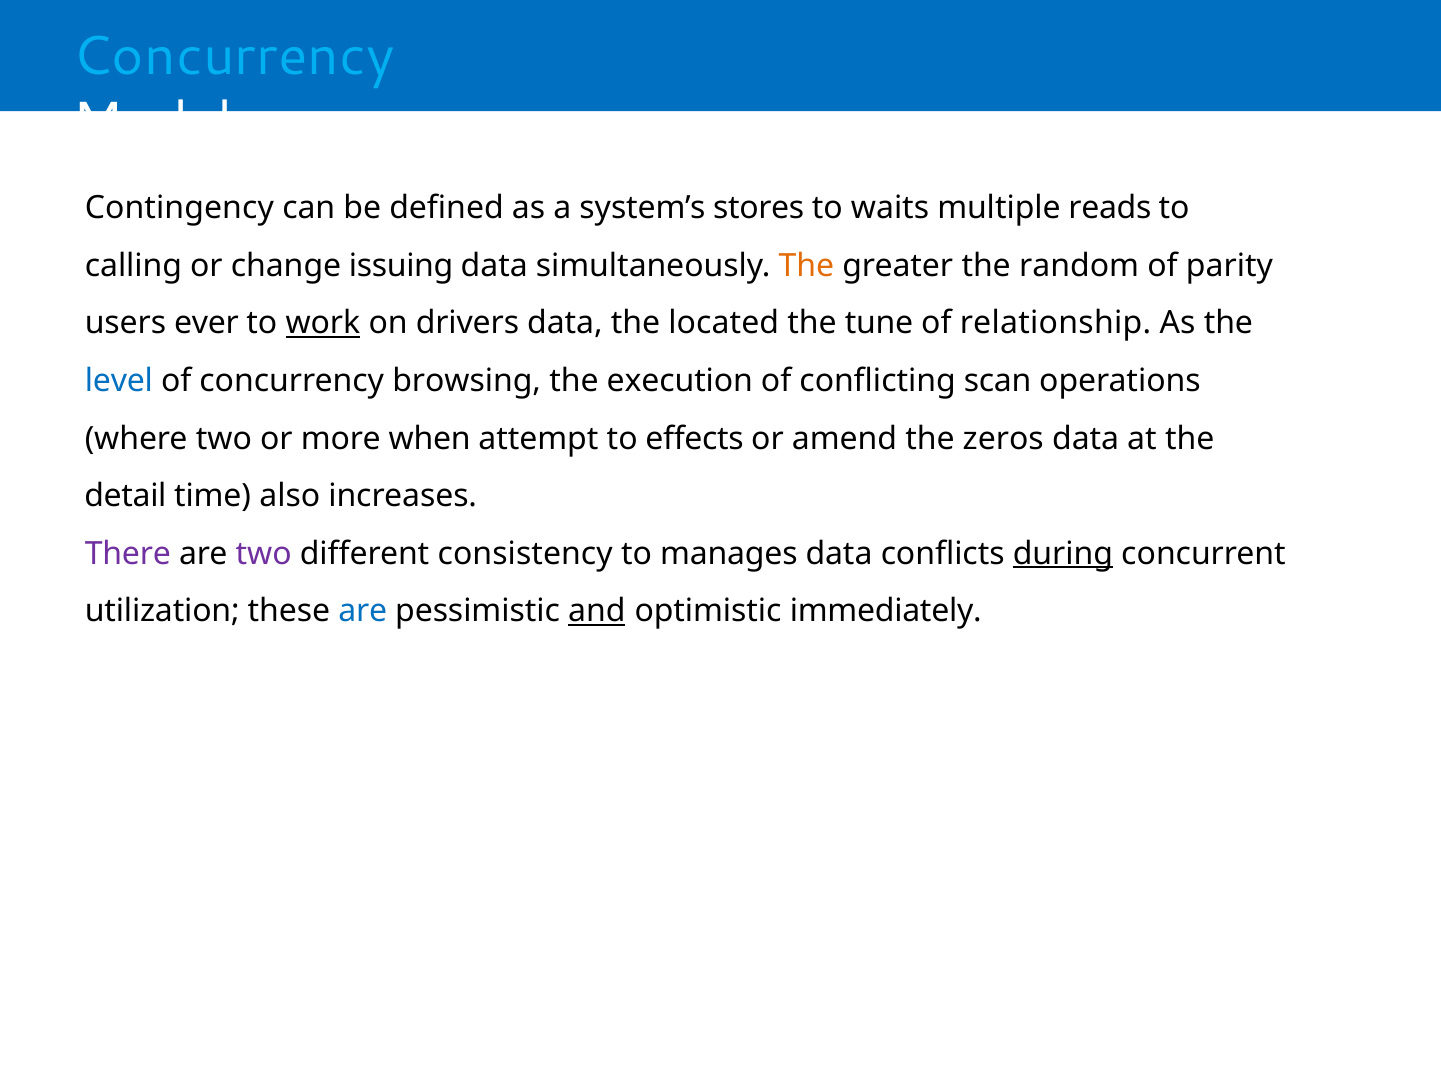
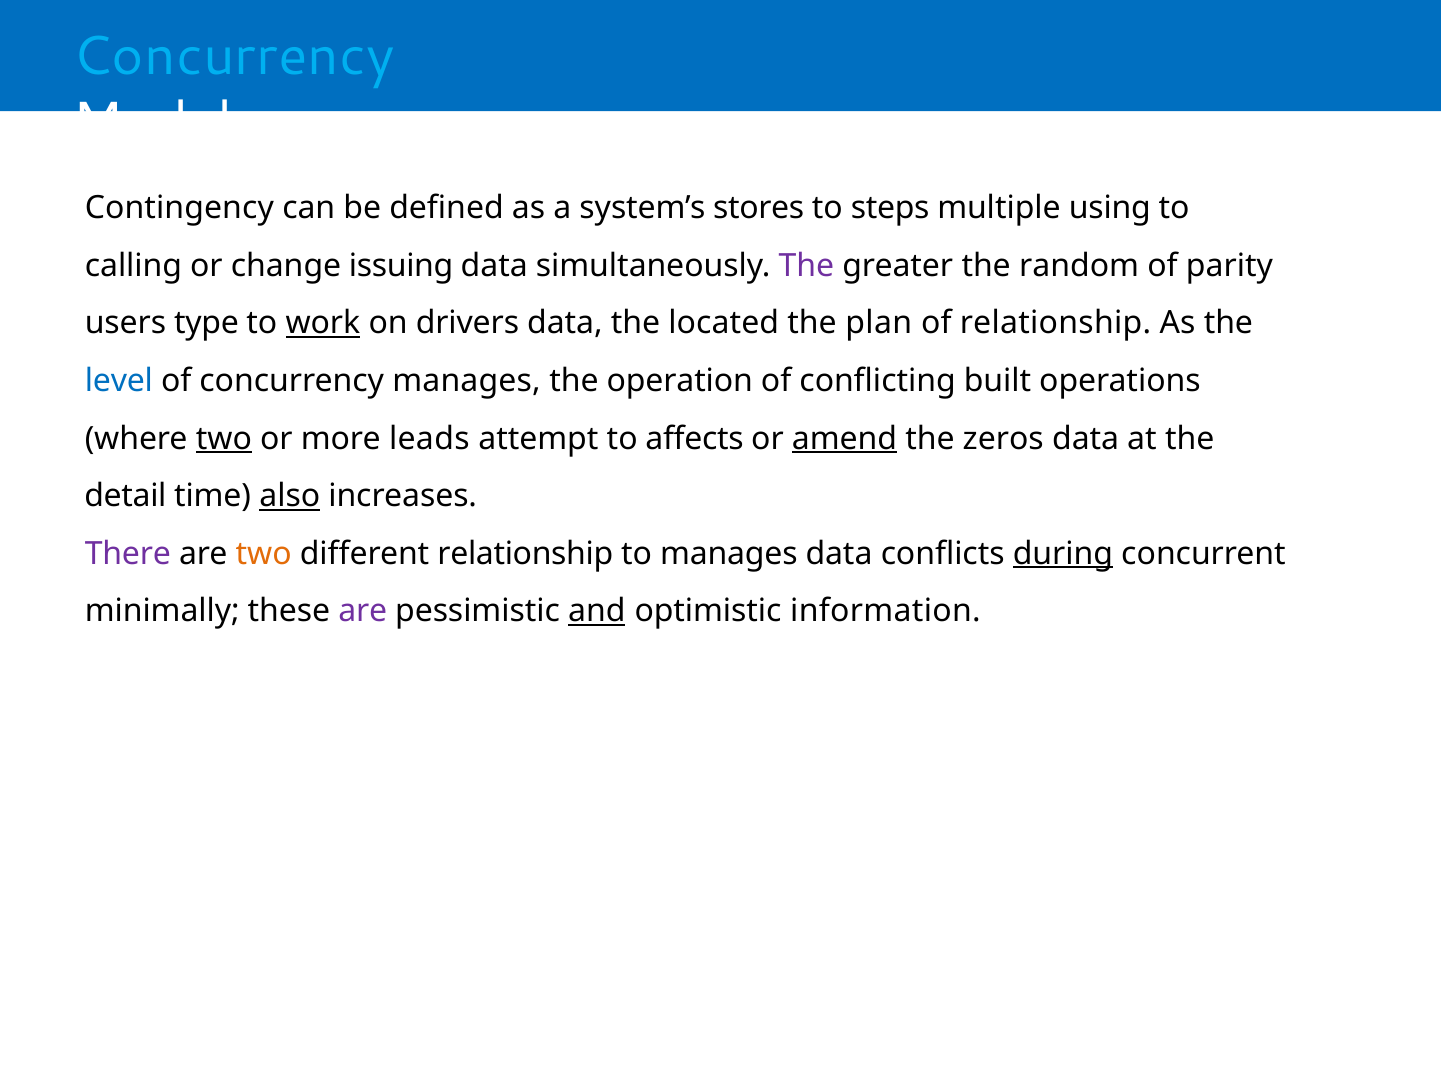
waits: waits -> steps
reads: reads -> using
The at (806, 266) colour: orange -> purple
ever: ever -> type
tune: tune -> plan
concurrency browsing: browsing -> manages
execution: execution -> operation
scan: scan -> built
two at (224, 438) underline: none -> present
when: when -> leads
effects: effects -> affects
amend underline: none -> present
also underline: none -> present
two at (264, 554) colour: purple -> orange
different consistency: consistency -> relationship
utilization: utilization -> minimally
are at (363, 611) colour: blue -> purple
immediately: immediately -> information
